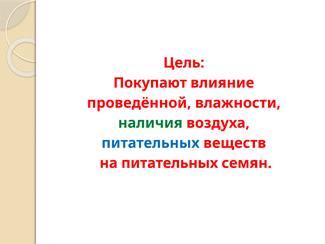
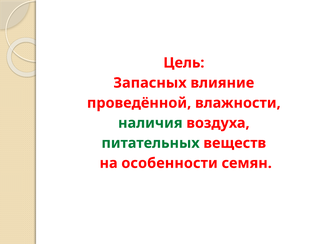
Покупают: Покупают -> Запасных
питательных at (151, 143) colour: blue -> green
на питательных: питательных -> особенности
